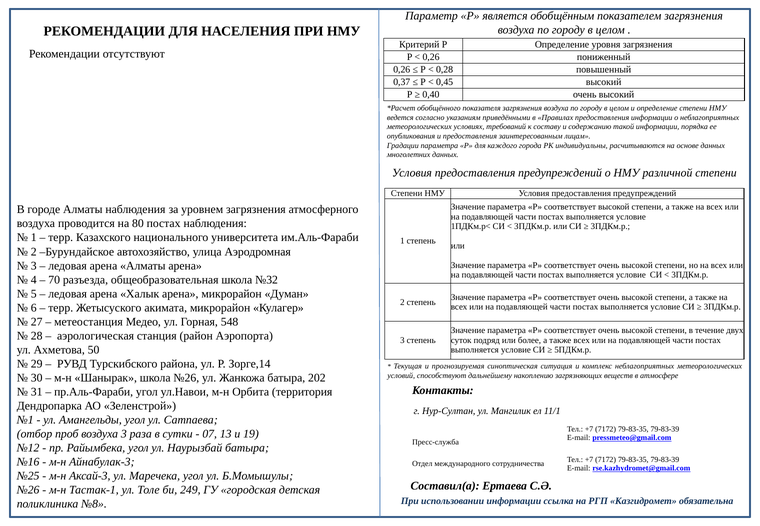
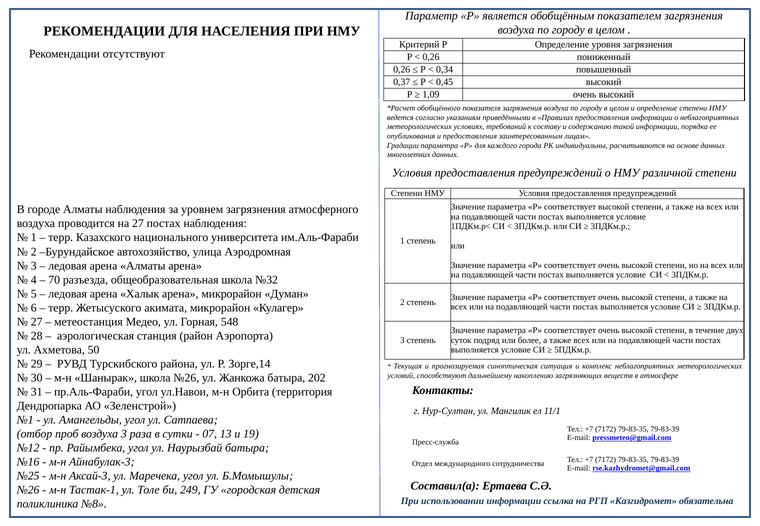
0,28: 0,28 -> 0,34
0,40: 0,40 -> 1,09
на 80: 80 -> 27
